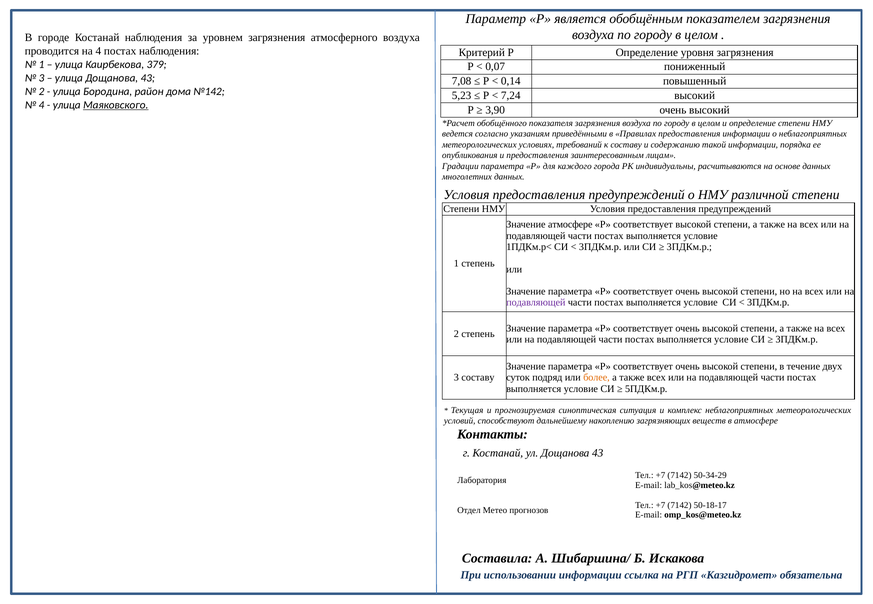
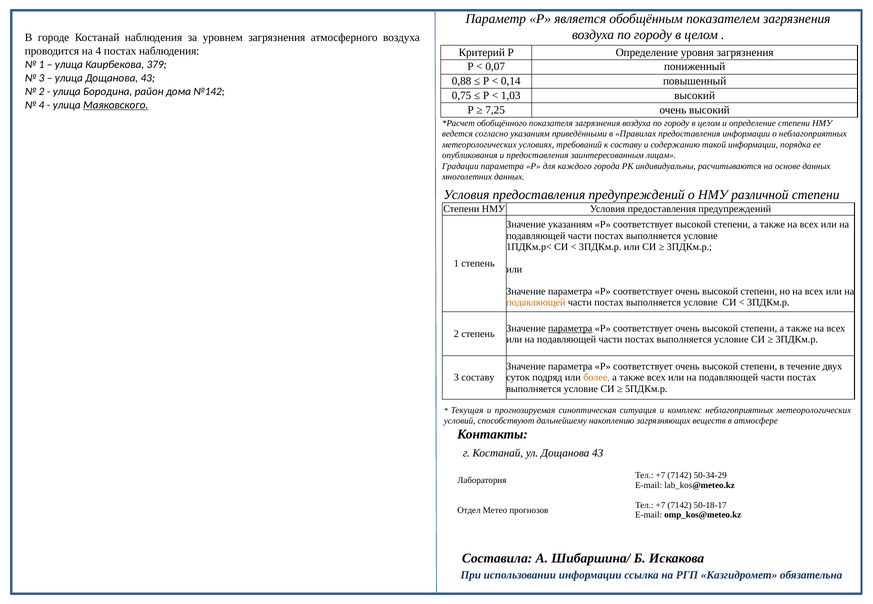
7,08: 7,08 -> 0,88
5,23: 5,23 -> 0,75
7,24: 7,24 -> 1,03
3,90: 3,90 -> 7,25
Значение атмосфере: атмосфере -> указаниям
подавляющей at (536, 303) colour: purple -> orange
параметра at (570, 329) underline: none -> present
